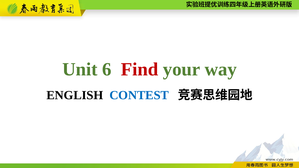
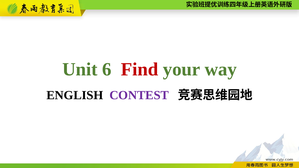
CONTEST colour: blue -> purple
